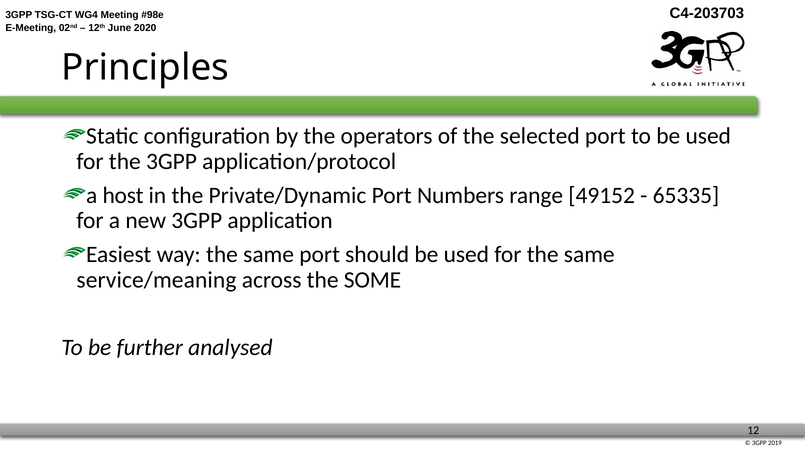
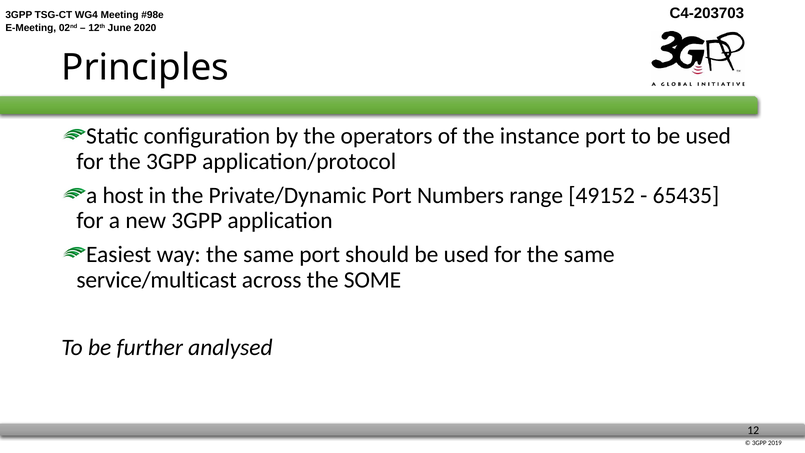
selected: selected -> instance
65335: 65335 -> 65435
service/meaning: service/meaning -> service/multicast
